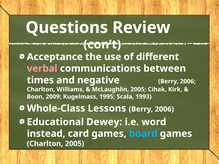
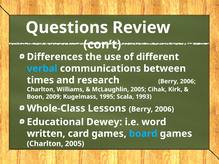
Acceptance: Acceptance -> Differences
verbal colour: pink -> light blue
negative: negative -> research
instead: instead -> written
